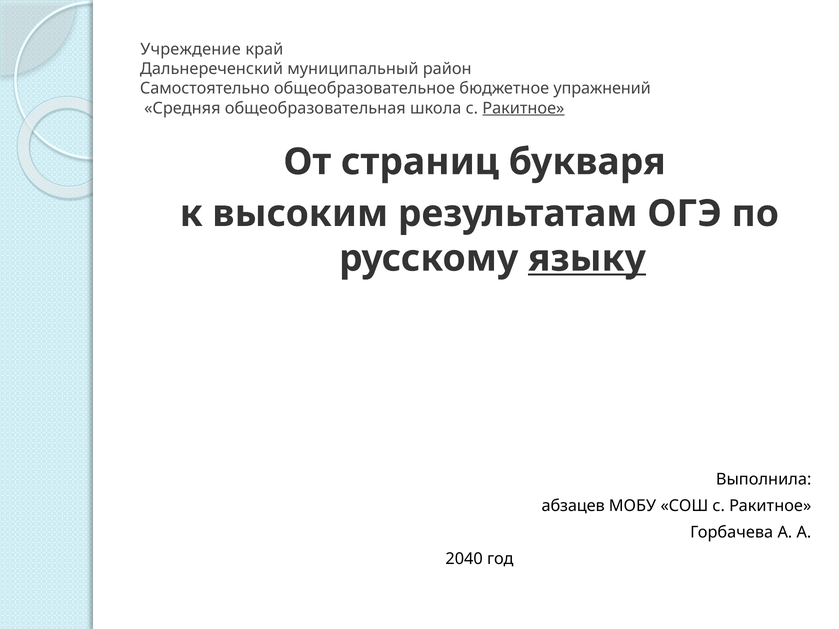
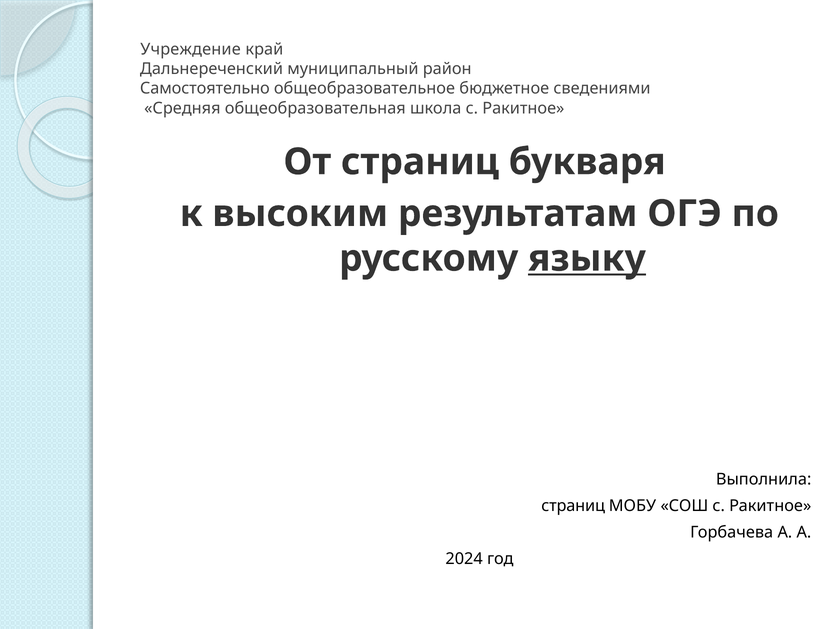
упражнений: упражнений -> сведениями
Ракитное at (523, 108) underline: present -> none
абзацев at (573, 506): абзацев -> страниц
2040: 2040 -> 2024
